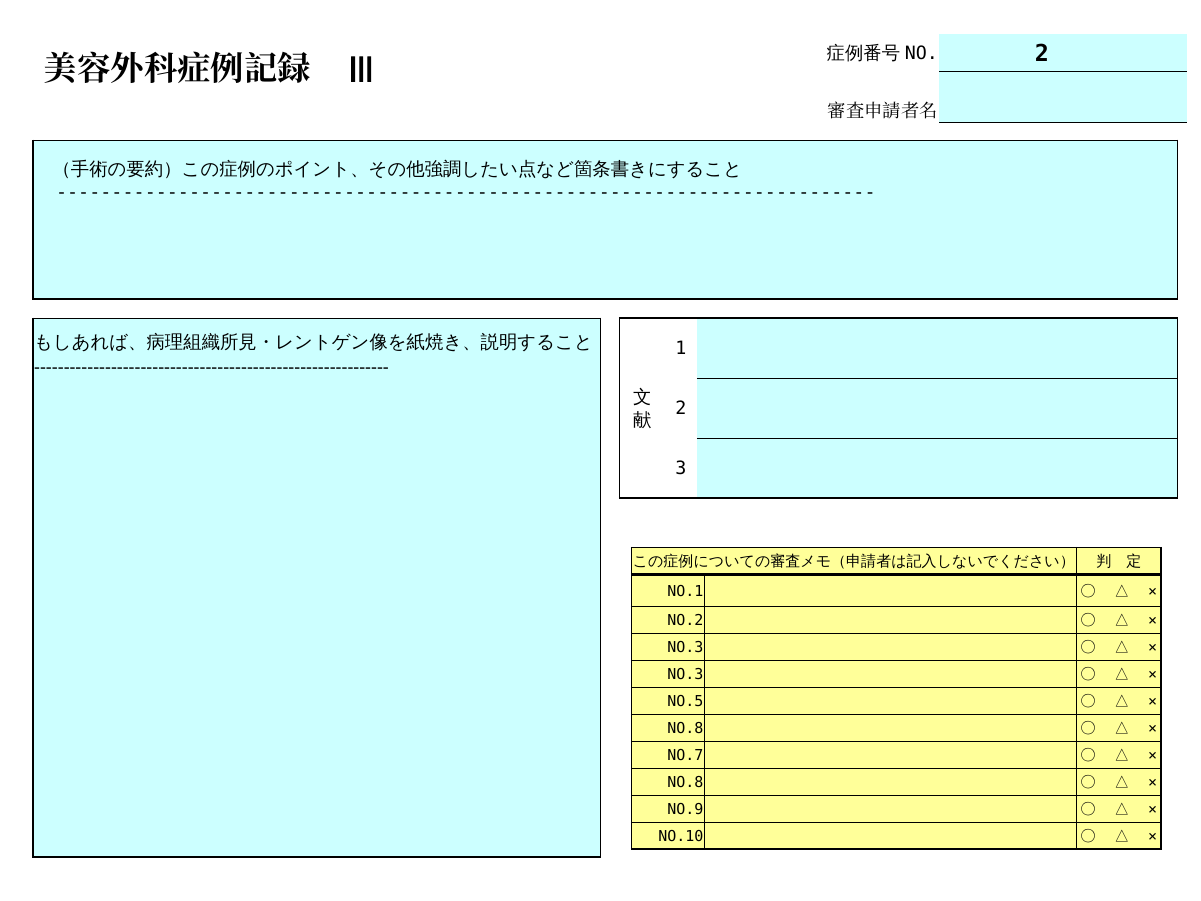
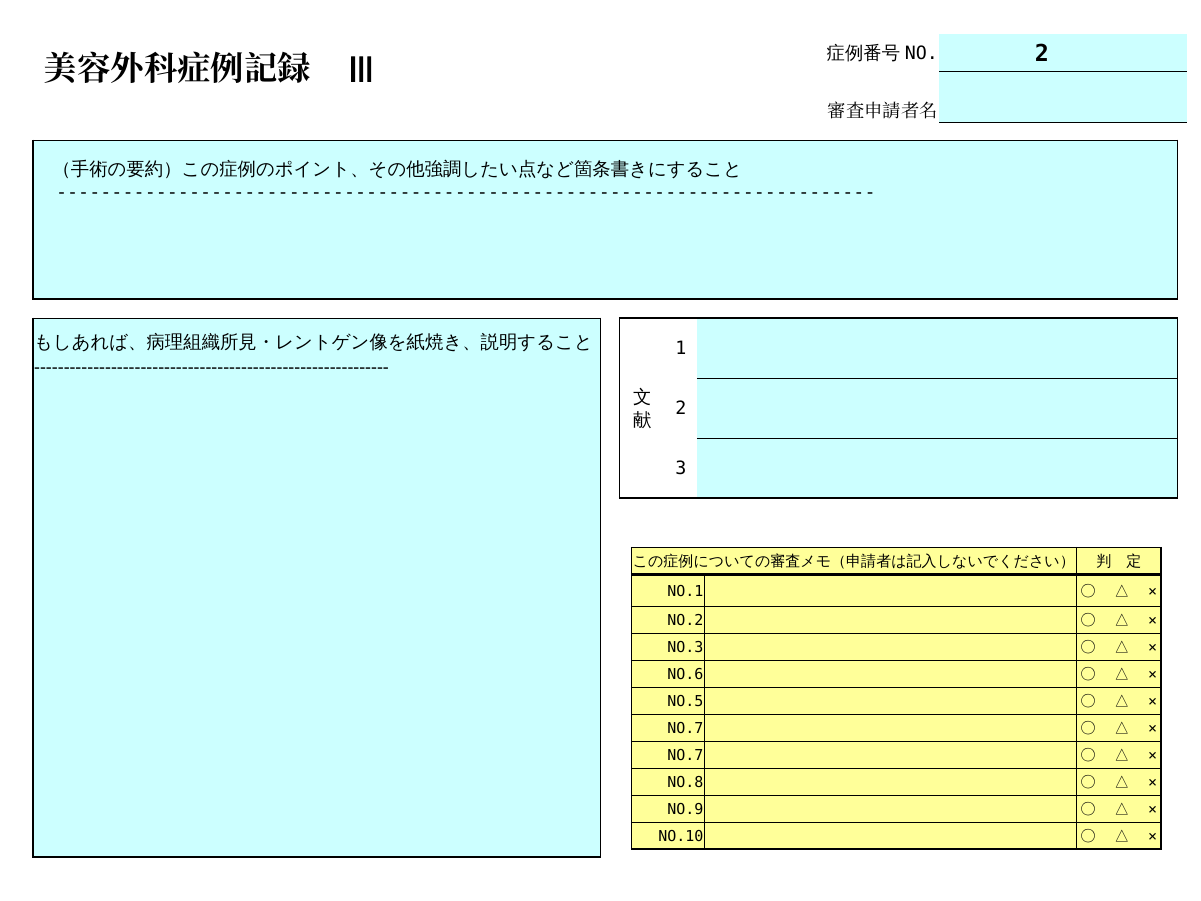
NO.3 at (685, 674): NO.3 -> NO.6
NO.8 at (685, 728): NO.8 -> NO.7
